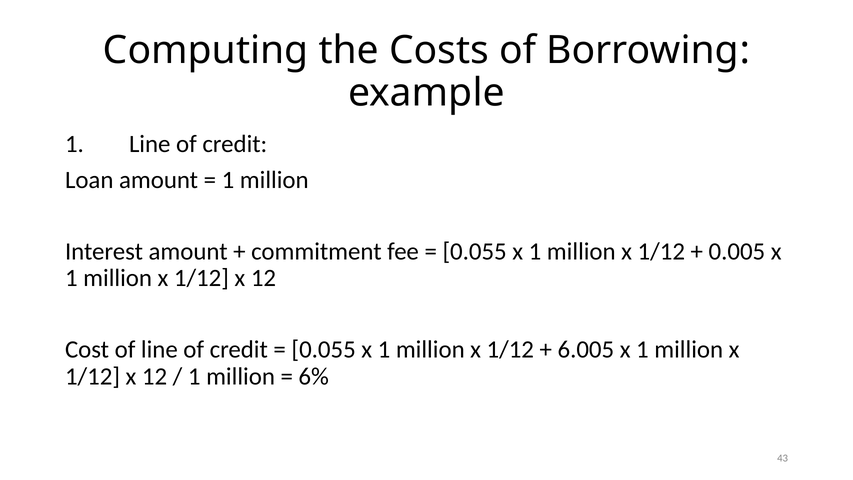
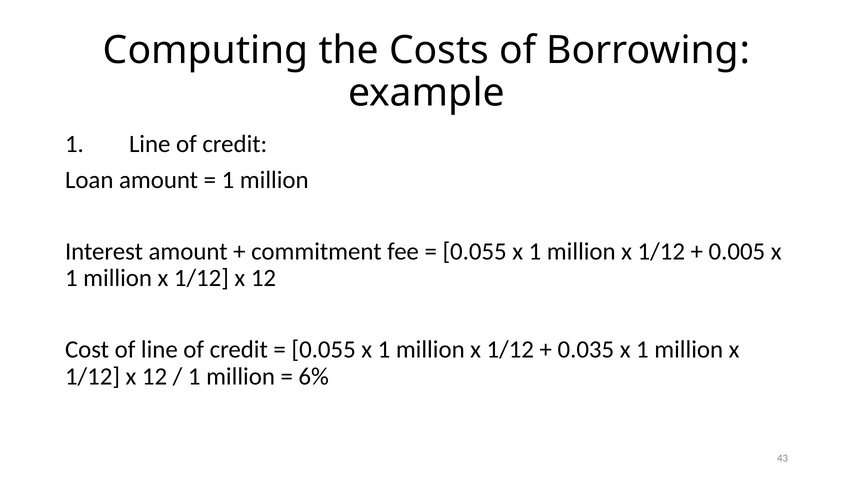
6.005: 6.005 -> 0.035
